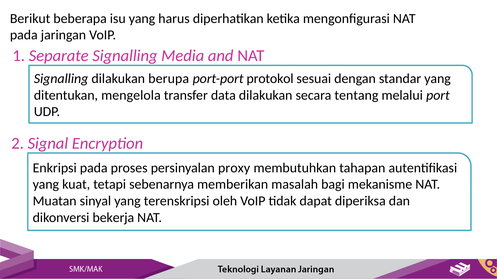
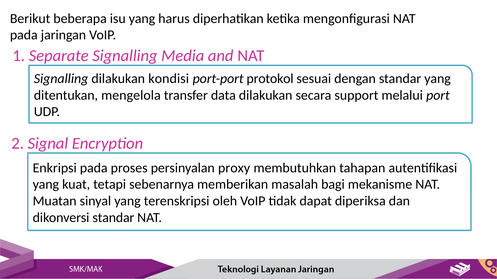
berupa: berupa -> kondisi
tentang: tentang -> support
dikonversi bekerja: bekerja -> standar
